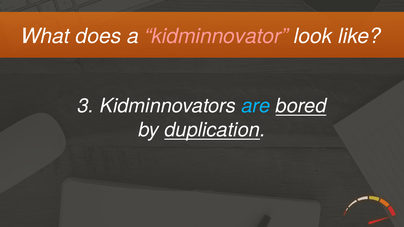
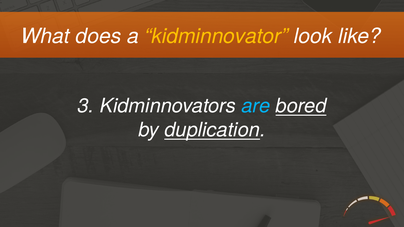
kidminnovator colour: pink -> yellow
